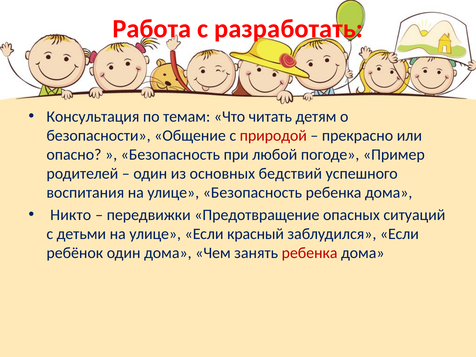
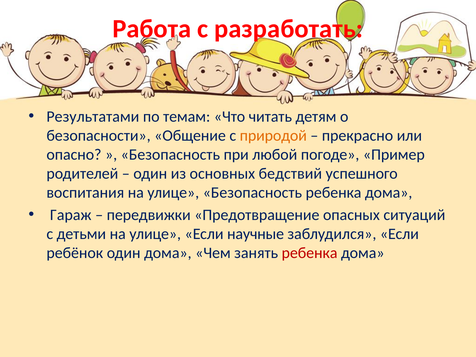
Консультация: Консультация -> Результатами
природой colour: red -> orange
Никто: Никто -> Гараж
красный: красный -> научные
